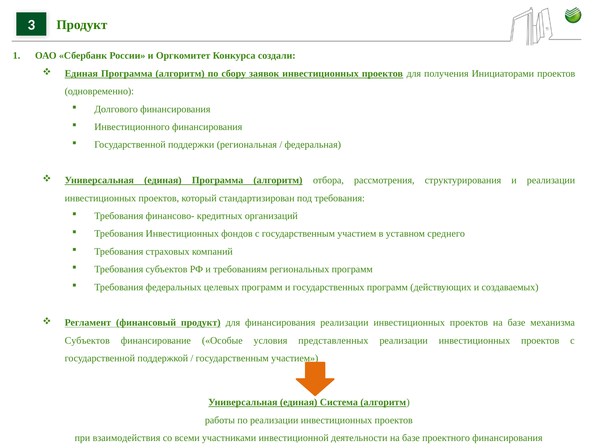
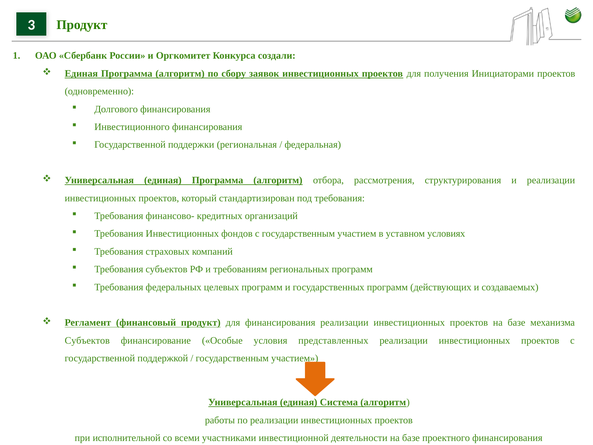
среднего: среднего -> условиях
взаимодействия: взаимодействия -> исполнительной
